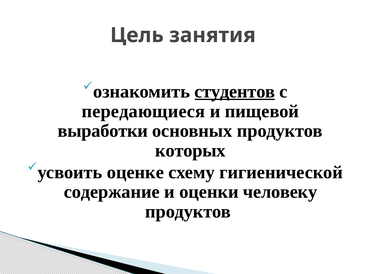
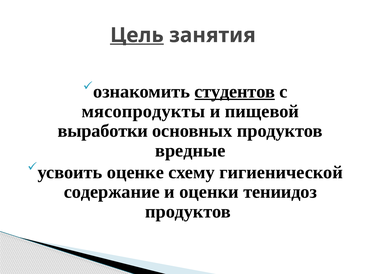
Цель underline: none -> present
передающиеся: передающиеся -> мясопродукты
которых: которых -> вредные
человеку: человеку -> тениидоз
